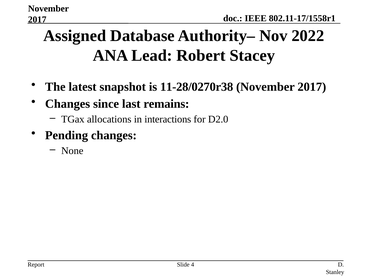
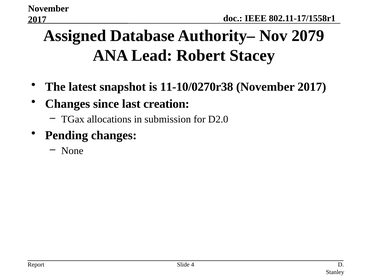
2022: 2022 -> 2079
11-28/0270r38: 11-28/0270r38 -> 11-10/0270r38
remains: remains -> creation
interactions: interactions -> submission
